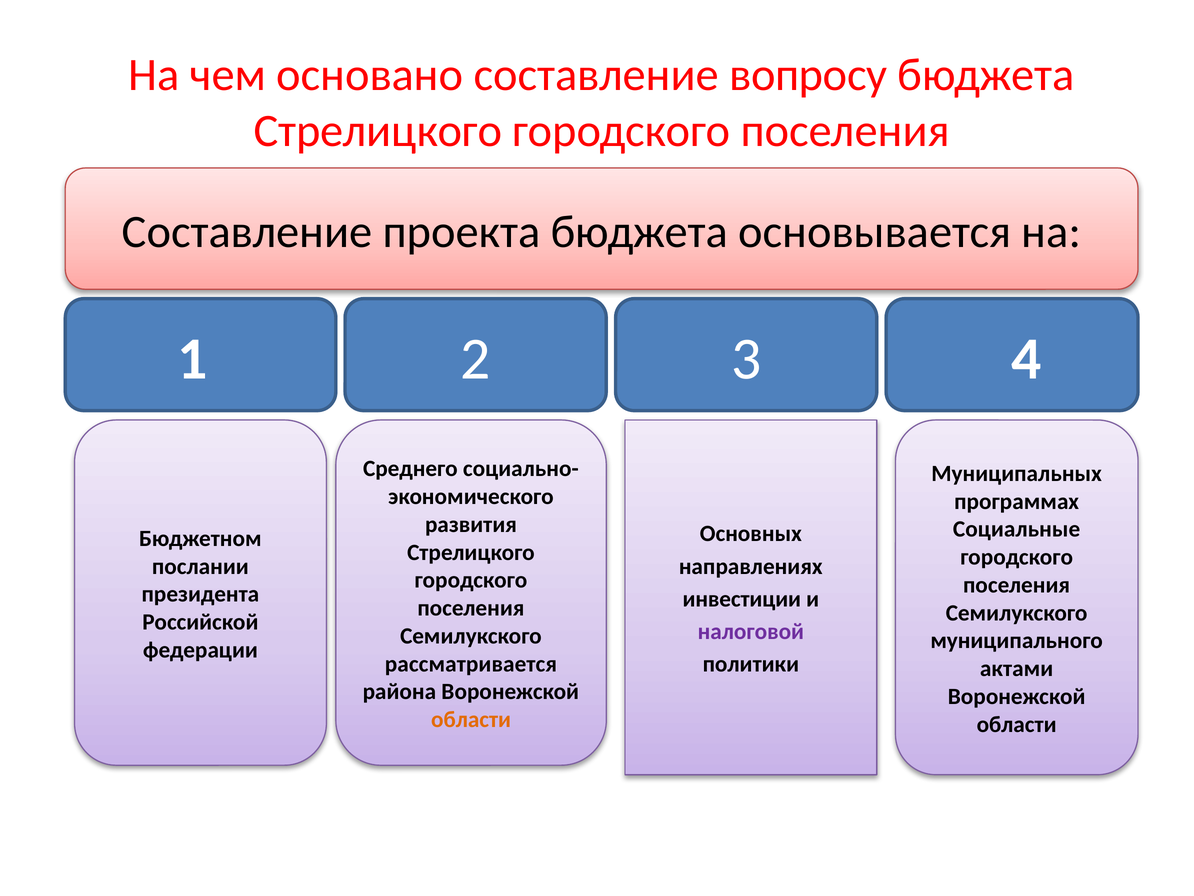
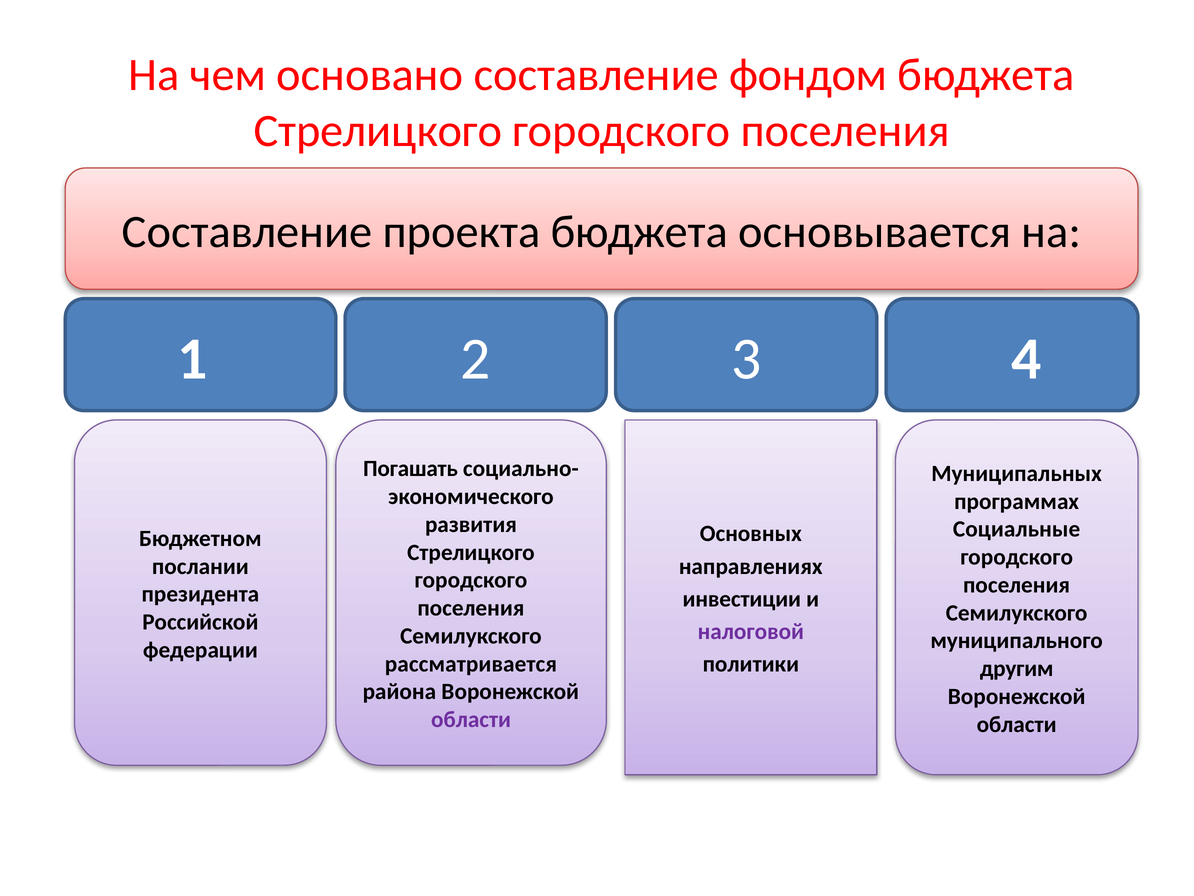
вопросу: вопросу -> фондом
Среднего: Среднего -> Погашать
актами: актами -> другим
области at (471, 719) colour: orange -> purple
